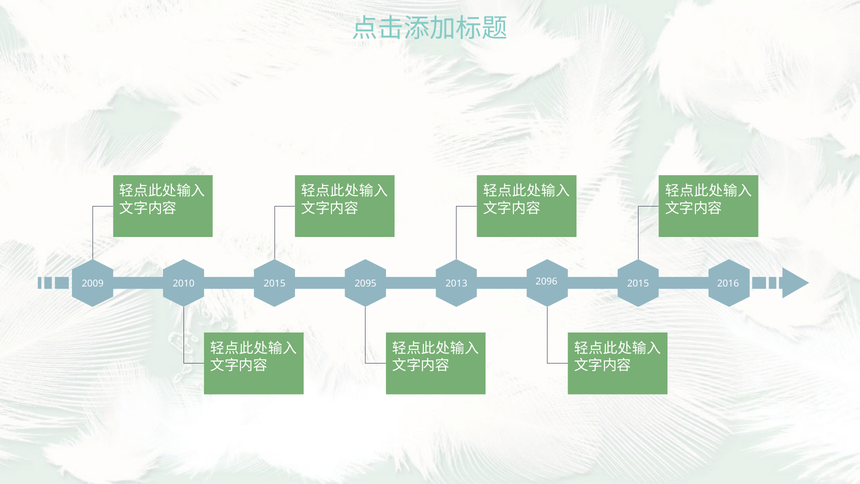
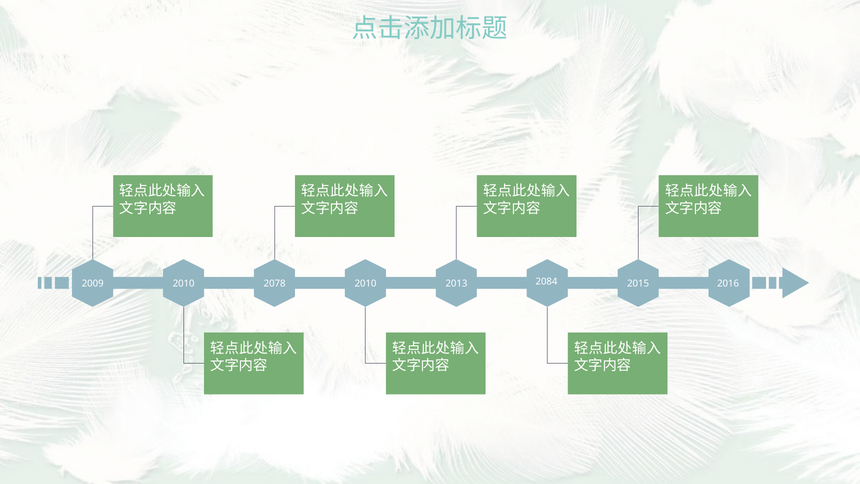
2096: 2096 -> 2084
2015 at (275, 283): 2015 -> 2078
2095 at (366, 283): 2095 -> 2010
